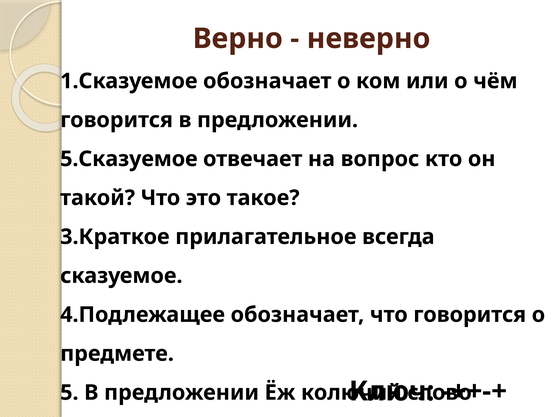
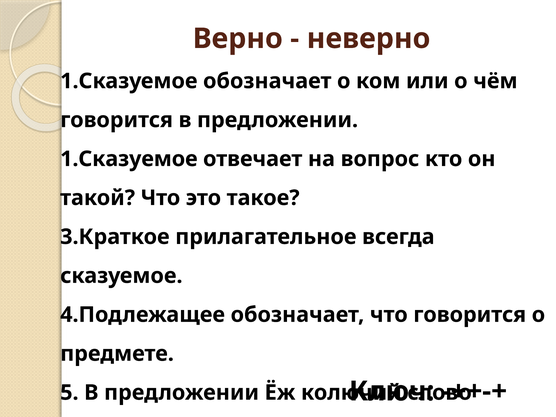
5.Сказуемое at (129, 159): 5.Сказуемое -> 1.Сказуемое
